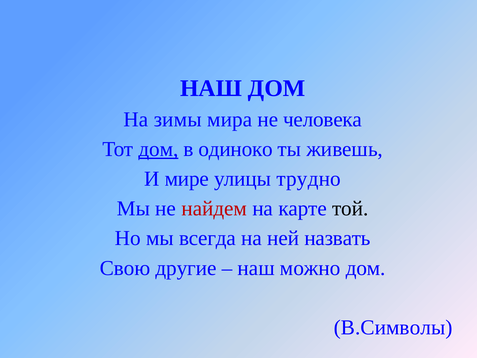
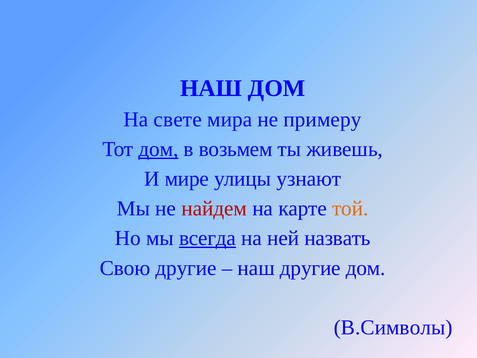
зимы: зимы -> свете
человека: человека -> примеру
одиноко: одиноко -> возьмем
трудно: трудно -> узнают
той colour: black -> orange
всегда underline: none -> present
наш можно: можно -> другие
